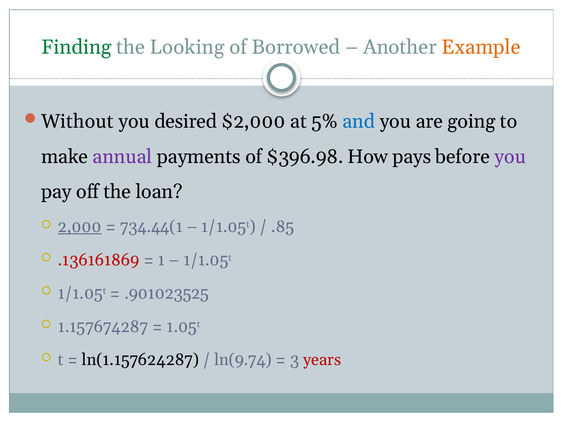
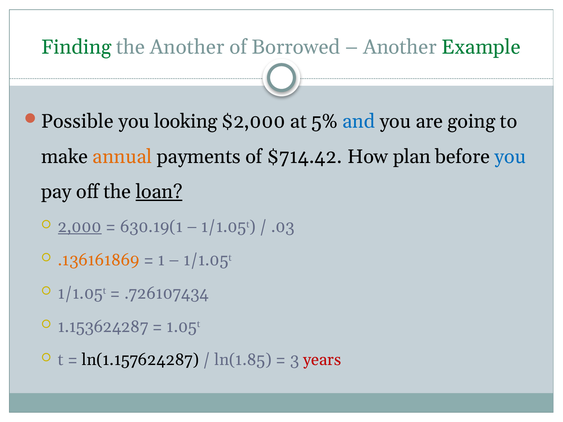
the Looking: Looking -> Another
Example colour: orange -> green
Without: Without -> Possible
desired: desired -> looking
annual colour: purple -> orange
$396.98: $396.98 -> $714.42
pays: pays -> plan
you at (510, 157) colour: purple -> blue
loan underline: none -> present
734.44(1: 734.44(1 -> 630.19(1
.85: .85 -> .03
.136161869 colour: red -> orange
.901023525: .901023525 -> .726107434
1.157674287: 1.157674287 -> 1.153624287
ln(9.74: ln(9.74 -> ln(1.85
